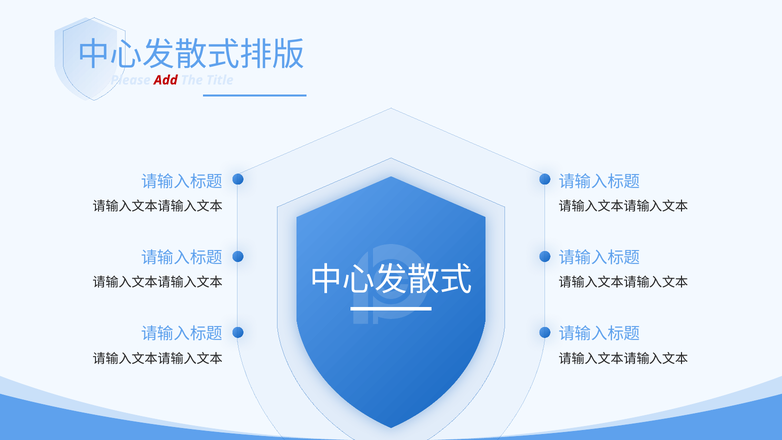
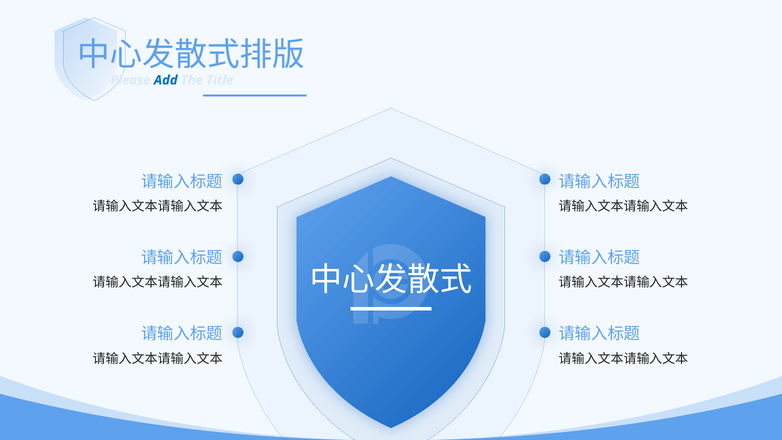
Add colour: red -> blue
